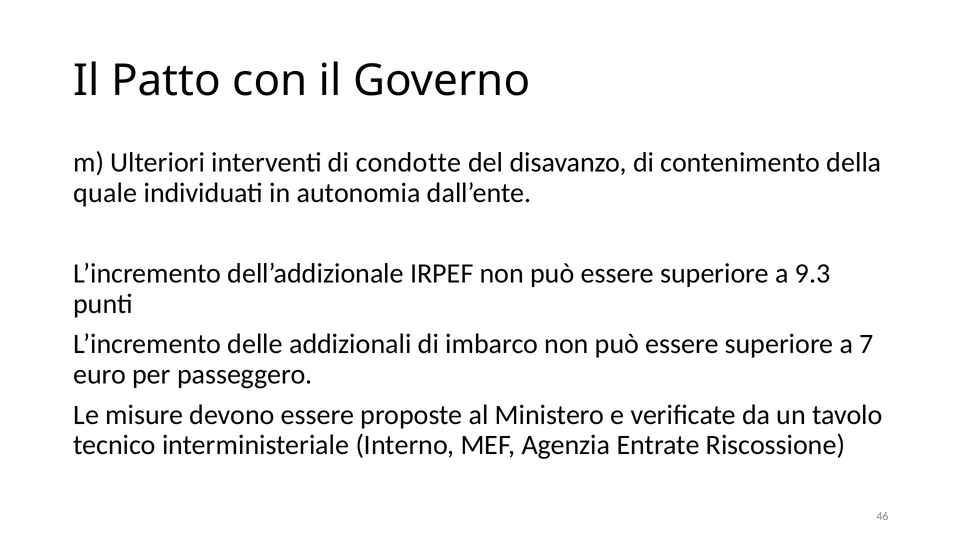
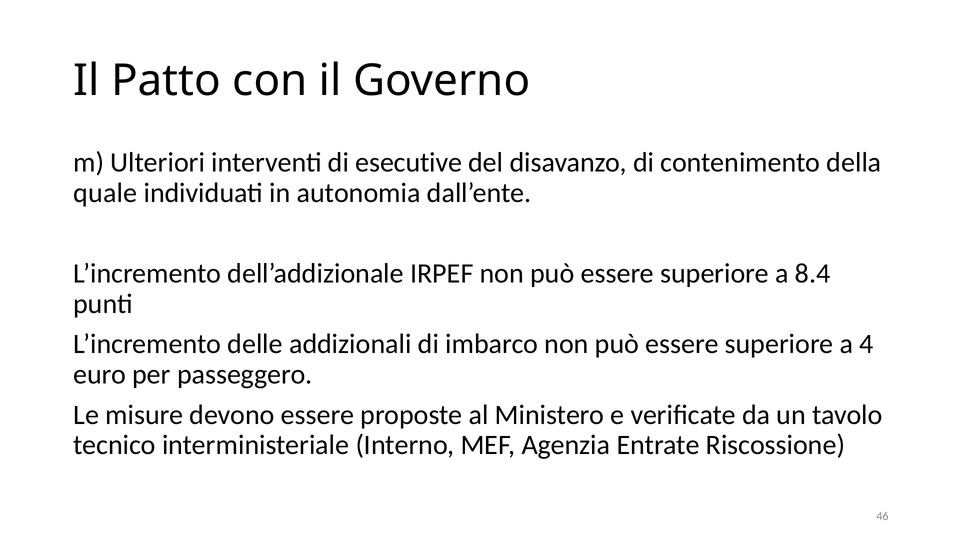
condotte: condotte -> esecutive
9.3: 9.3 -> 8.4
7: 7 -> 4
